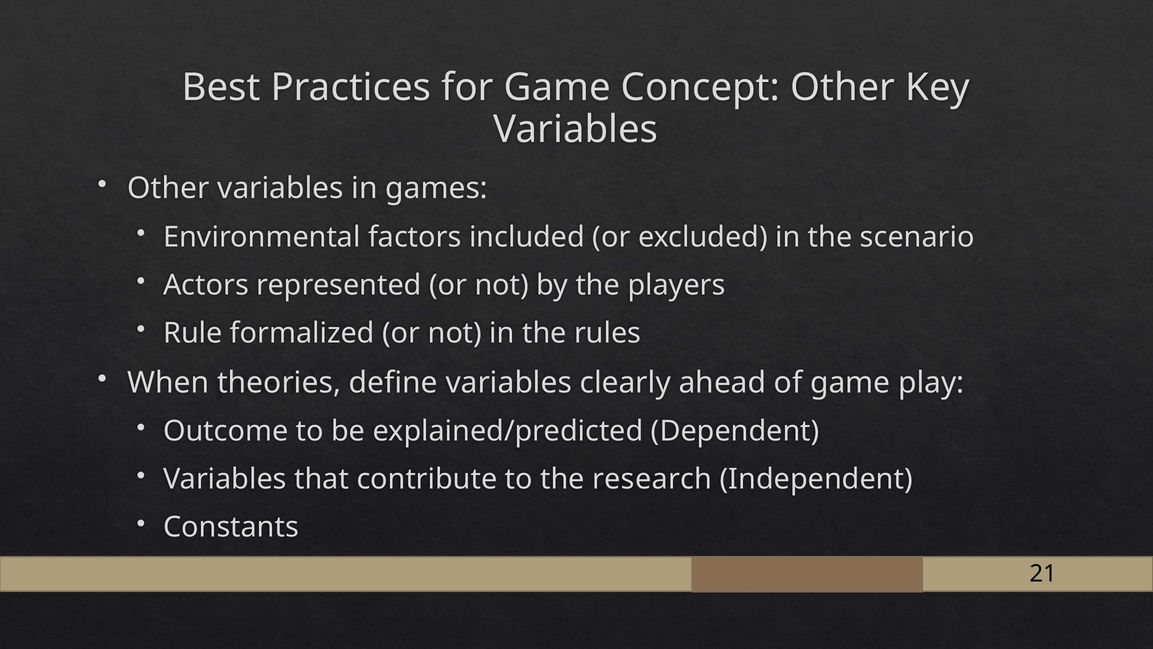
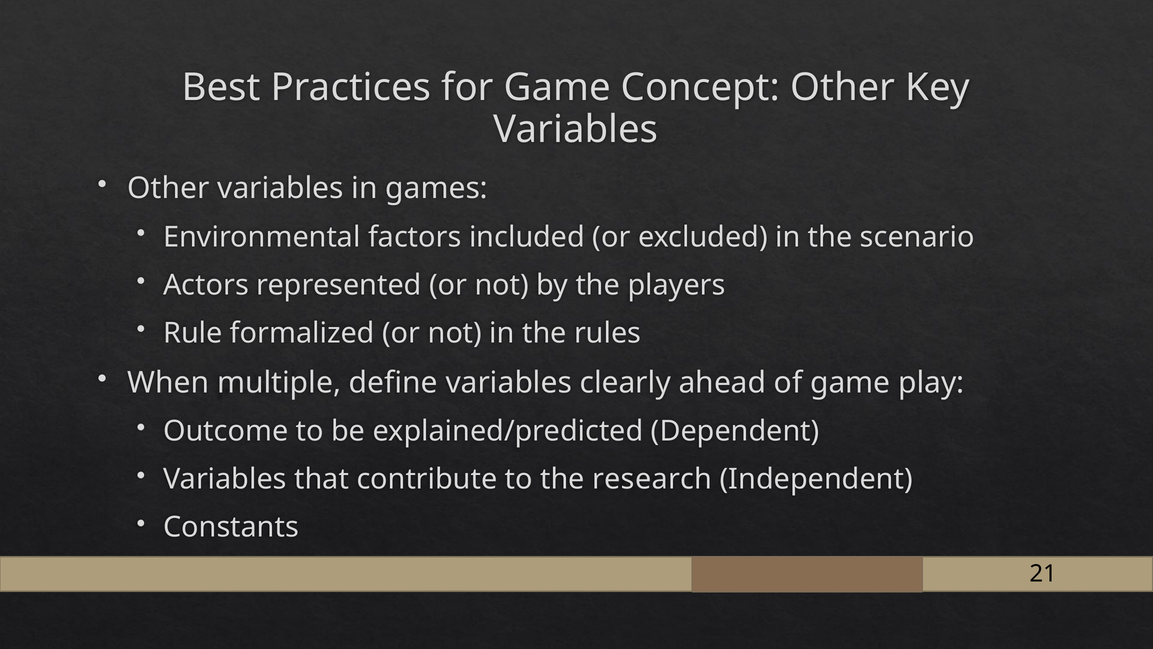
theories: theories -> multiple
